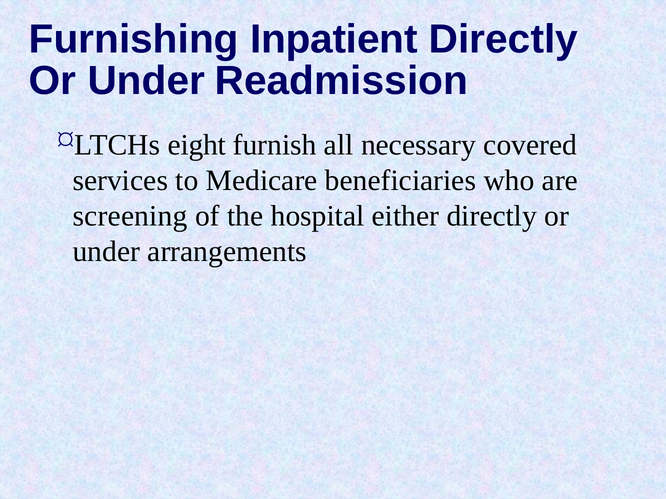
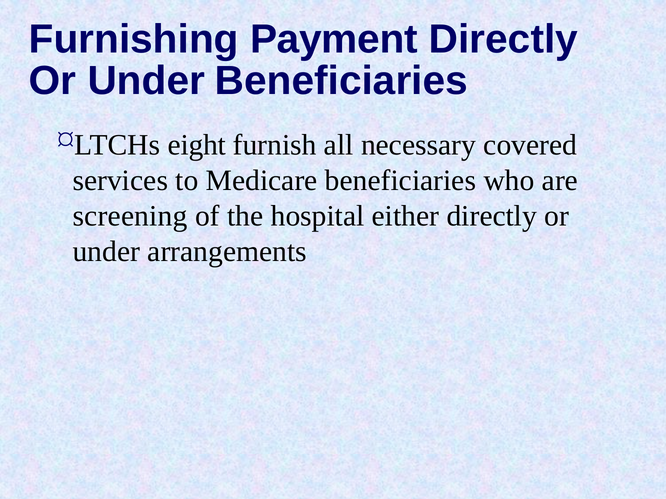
Inpatient: Inpatient -> Payment
Under Readmission: Readmission -> Beneficiaries
